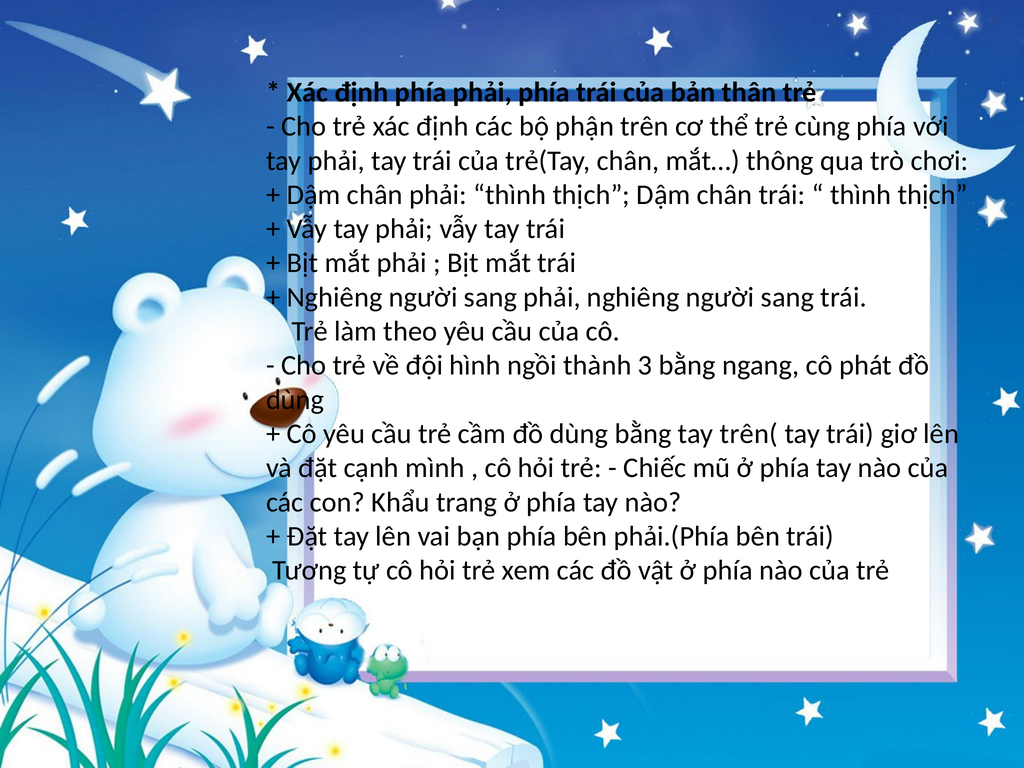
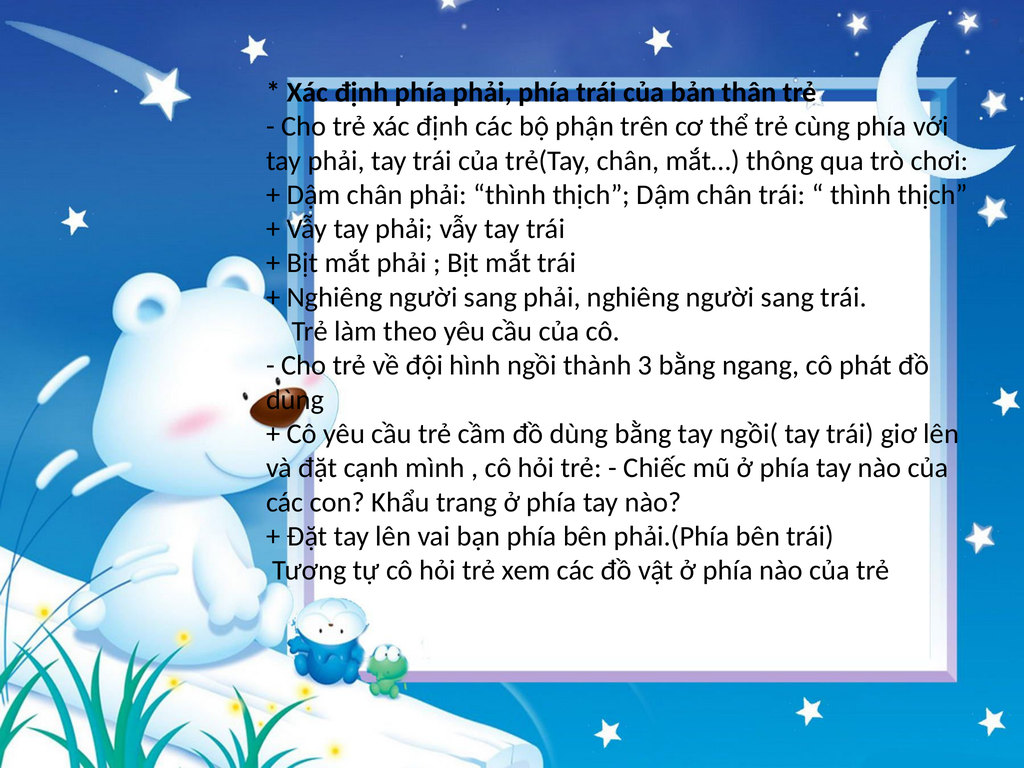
trên(: trên( -> ngồi(
